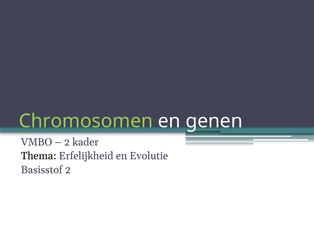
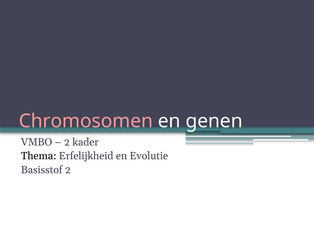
Chromosomen colour: light green -> pink
